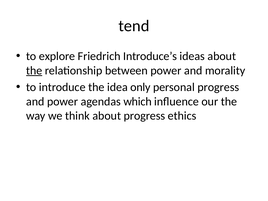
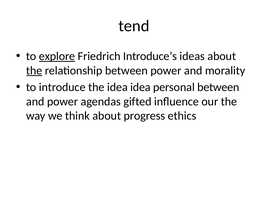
explore underline: none -> present
idea only: only -> idea
personal progress: progress -> between
which: which -> gifted
